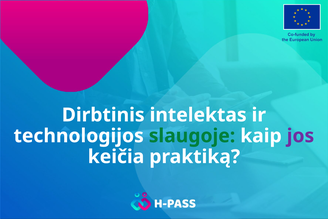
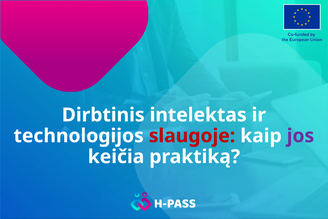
slaugoje colour: green -> red
